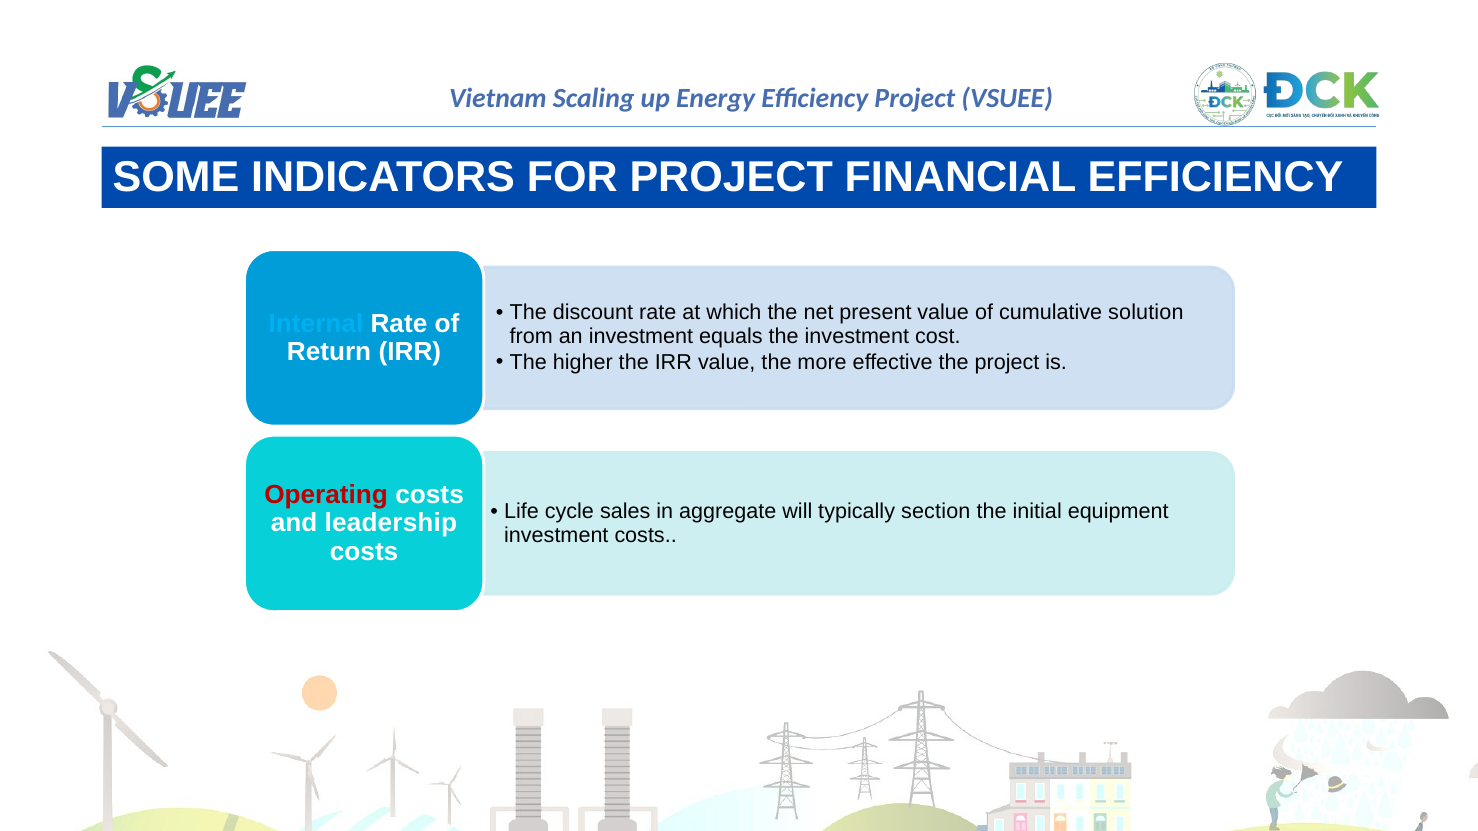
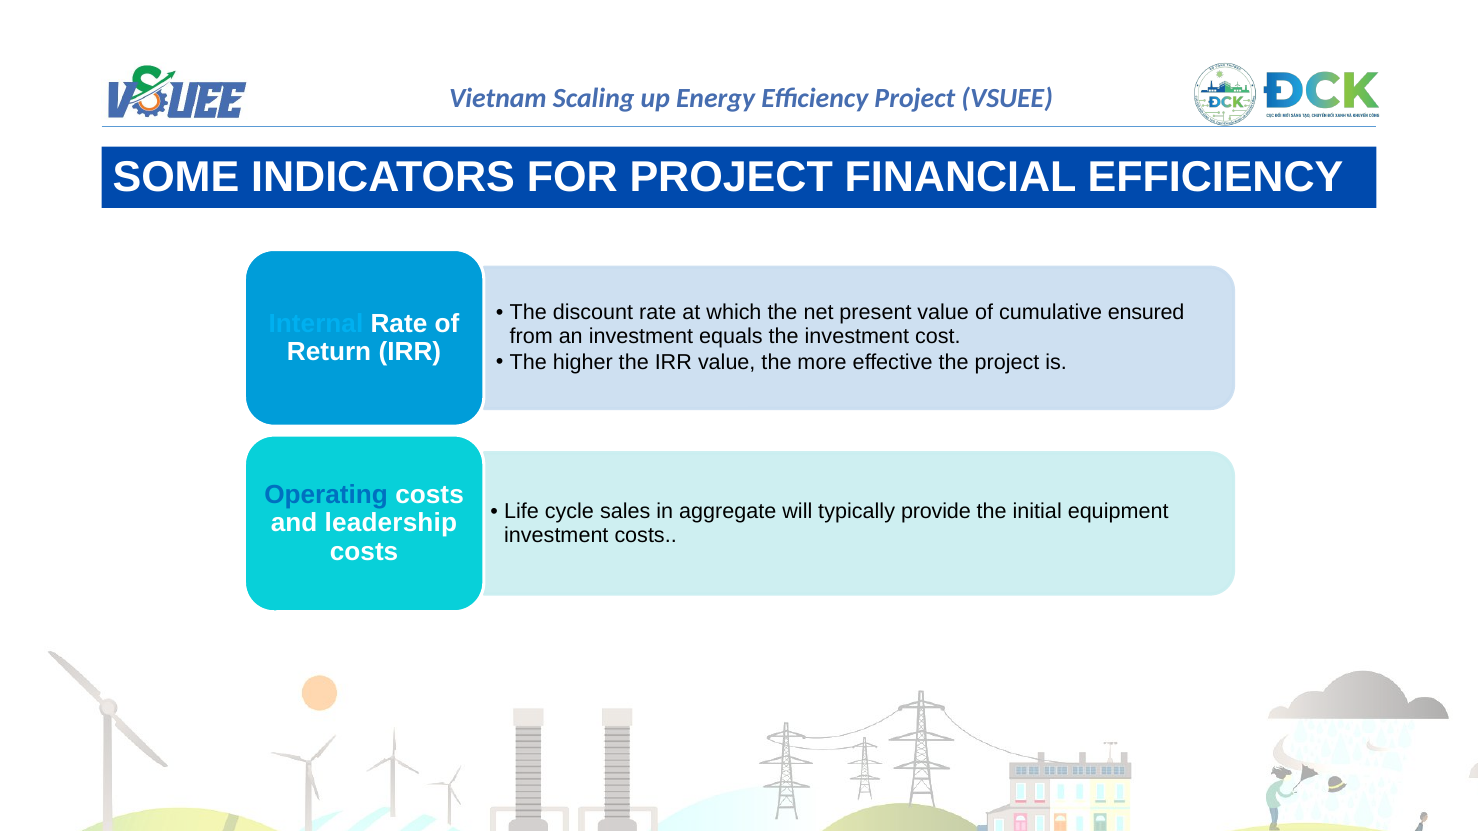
solution: solution -> ensured
Operating colour: red -> blue
section: section -> provide
